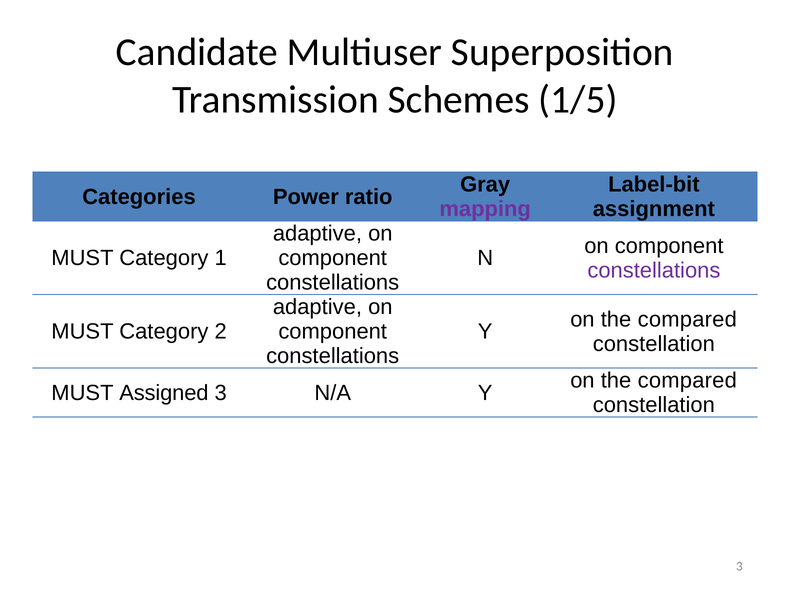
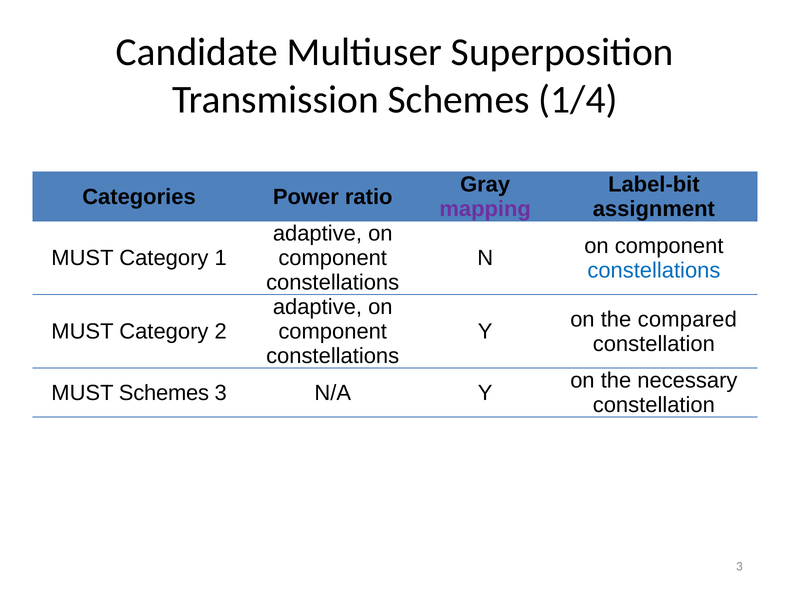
1/5: 1/5 -> 1/4
constellations at (654, 270) colour: purple -> blue
compared at (687, 380): compared -> necessary
MUST Assigned: Assigned -> Schemes
